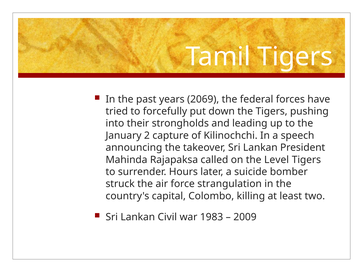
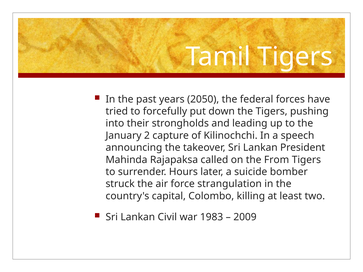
2069: 2069 -> 2050
Level: Level -> From
